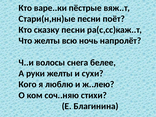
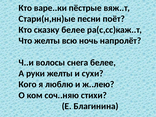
сказку песни: песни -> белее
